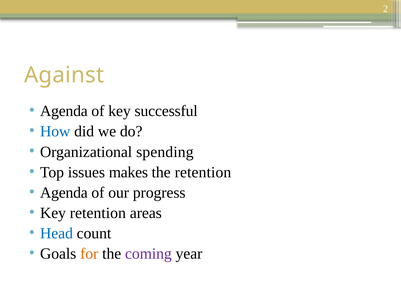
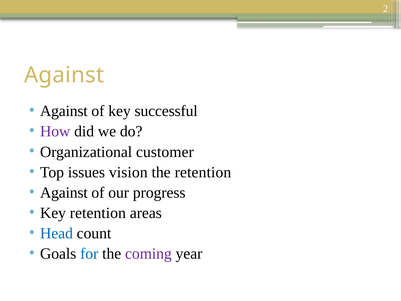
Agenda at (64, 111): Agenda -> Against
How colour: blue -> purple
spending: spending -> customer
makes: makes -> vision
Agenda at (64, 192): Agenda -> Against
for colour: orange -> blue
